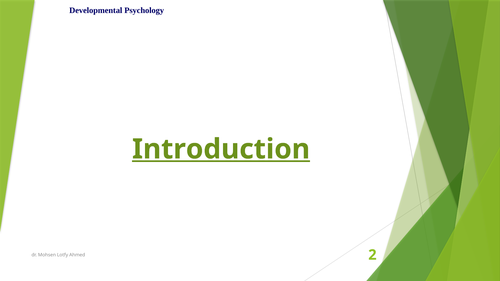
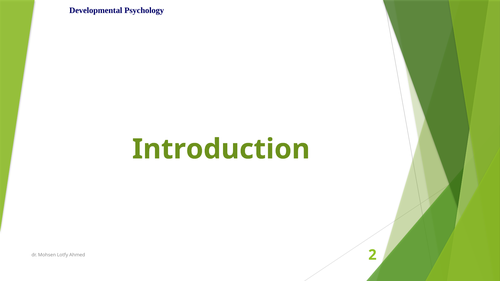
Introduction underline: present -> none
